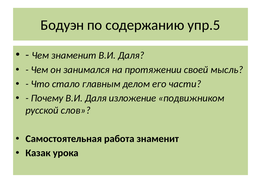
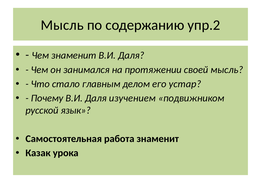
Бодуэн at (62, 25): Бодуэн -> Мысль
упр.5: упр.5 -> упр.2
части: части -> устар
изложение: изложение -> изучением
слов: слов -> язык
